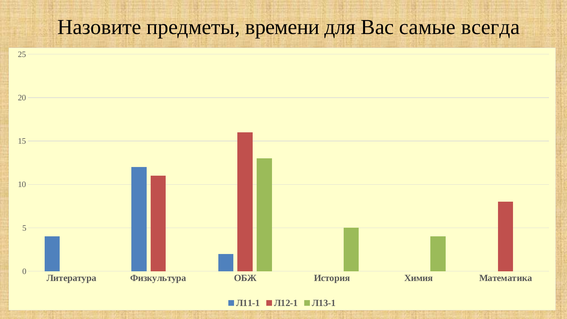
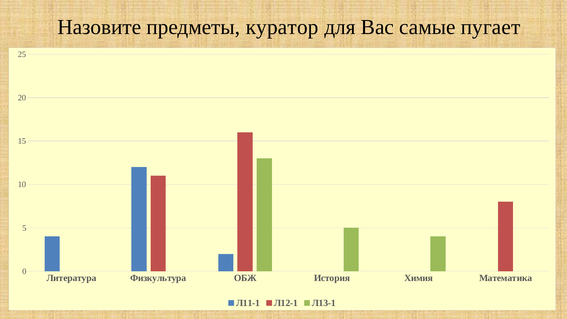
времени: времени -> куратор
всегда: всегда -> пугает
